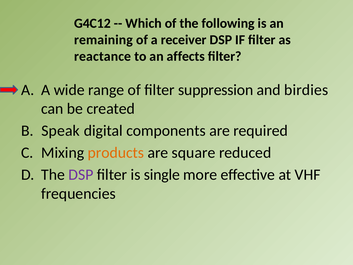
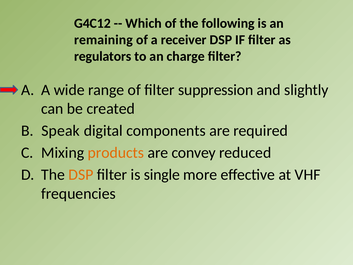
reactance: reactance -> regulators
affects: affects -> charge
birdies: birdies -> slightly
square: square -> convey
DSP at (81, 175) colour: purple -> orange
